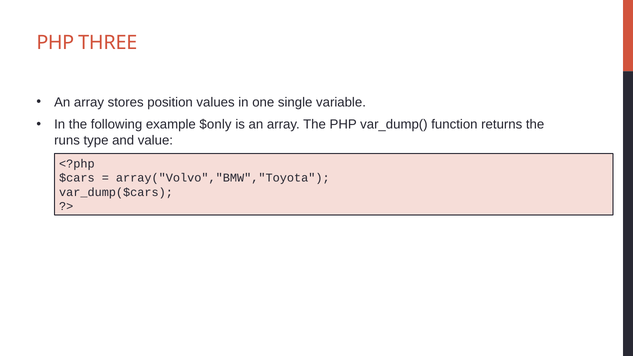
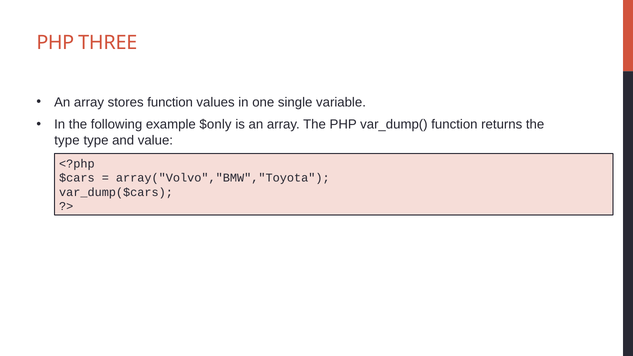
stores position: position -> function
runs at (67, 140): runs -> type
